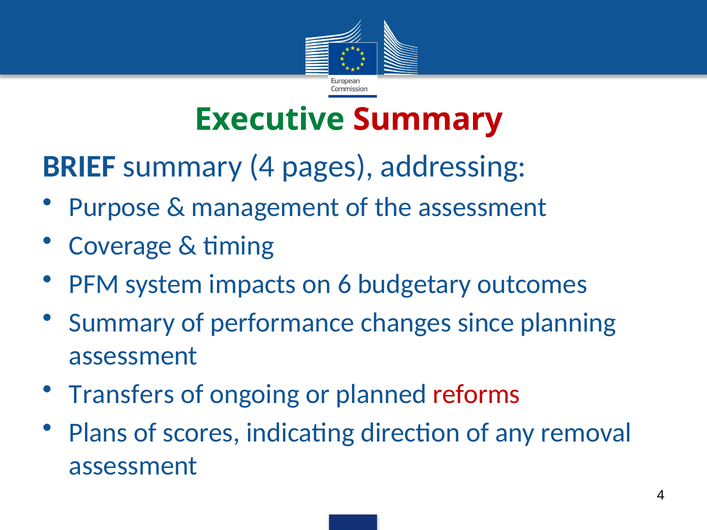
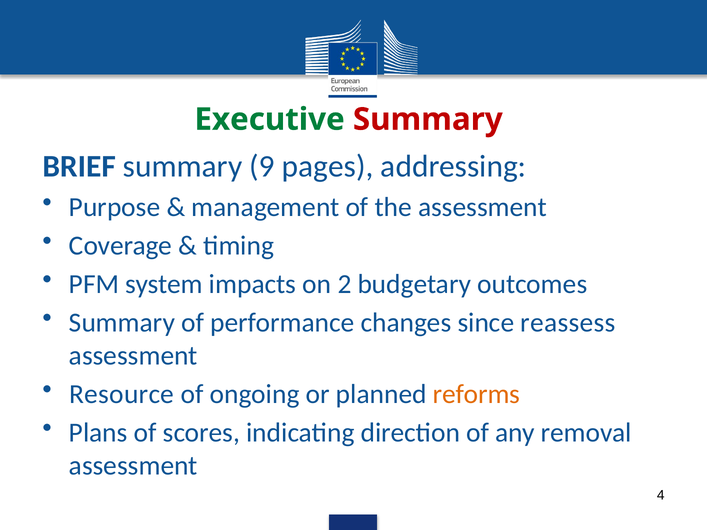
summary 4: 4 -> 9
6: 6 -> 2
planning: planning -> reassess
Transfers: Transfers -> Resource
reforms colour: red -> orange
